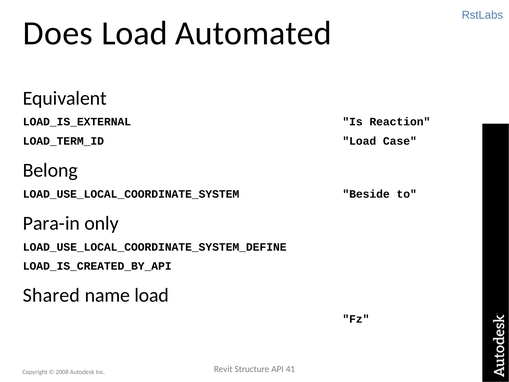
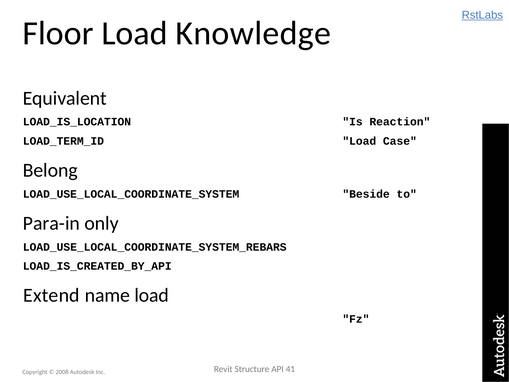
RstLabs underline: none -> present
Does: Does -> Floor
Automated: Automated -> Knowledge
LOAD_IS_EXTERNAL: LOAD_IS_EXTERNAL -> LOAD_IS_LOCATION
LOAD_USE_LOCAL_COORDINATE_SYSTEM_DEFINE: LOAD_USE_LOCAL_COORDINATE_SYSTEM_DEFINE -> LOAD_USE_LOCAL_COORDINATE_SYSTEM_REBARS
Shared: Shared -> Extend
